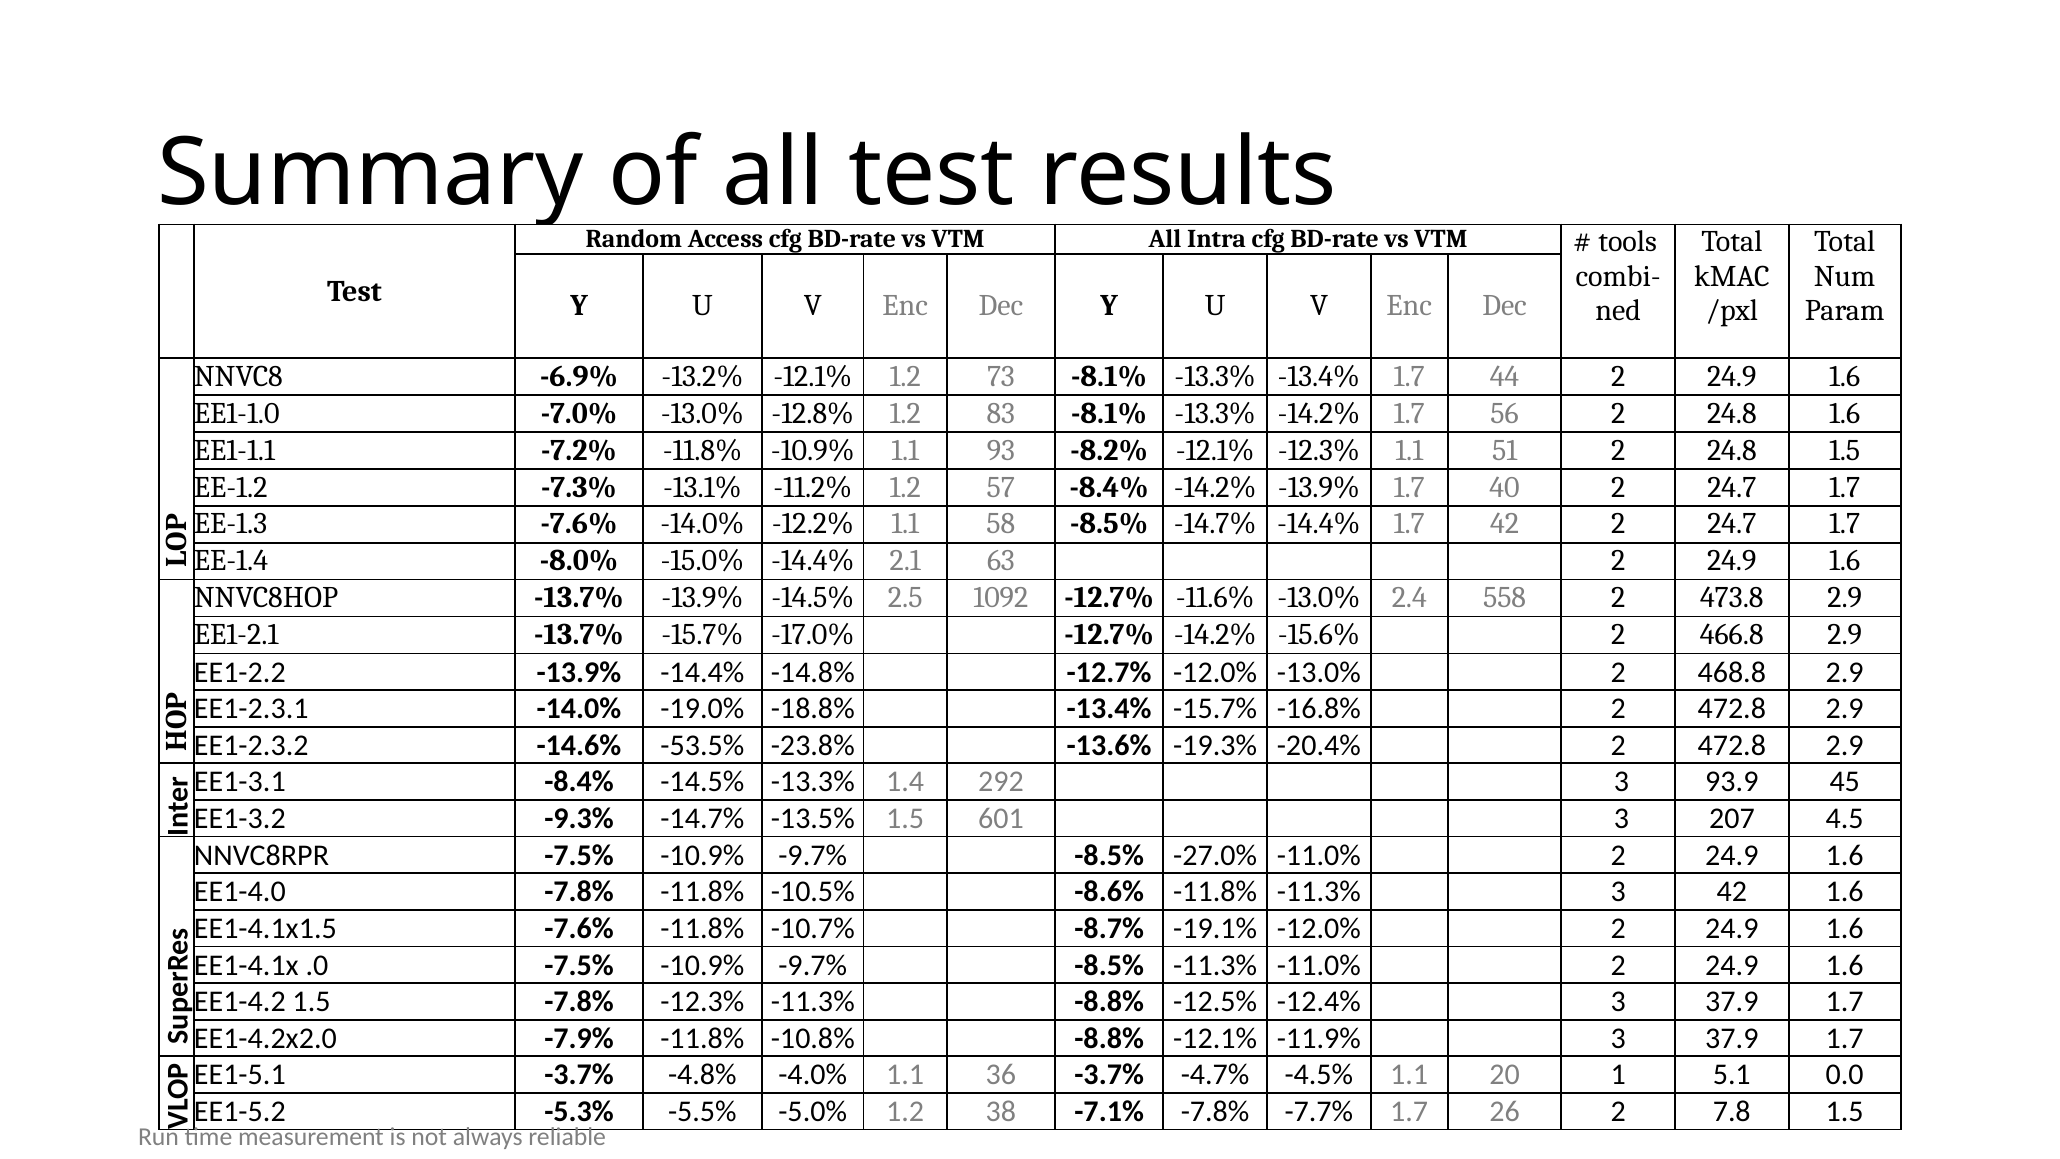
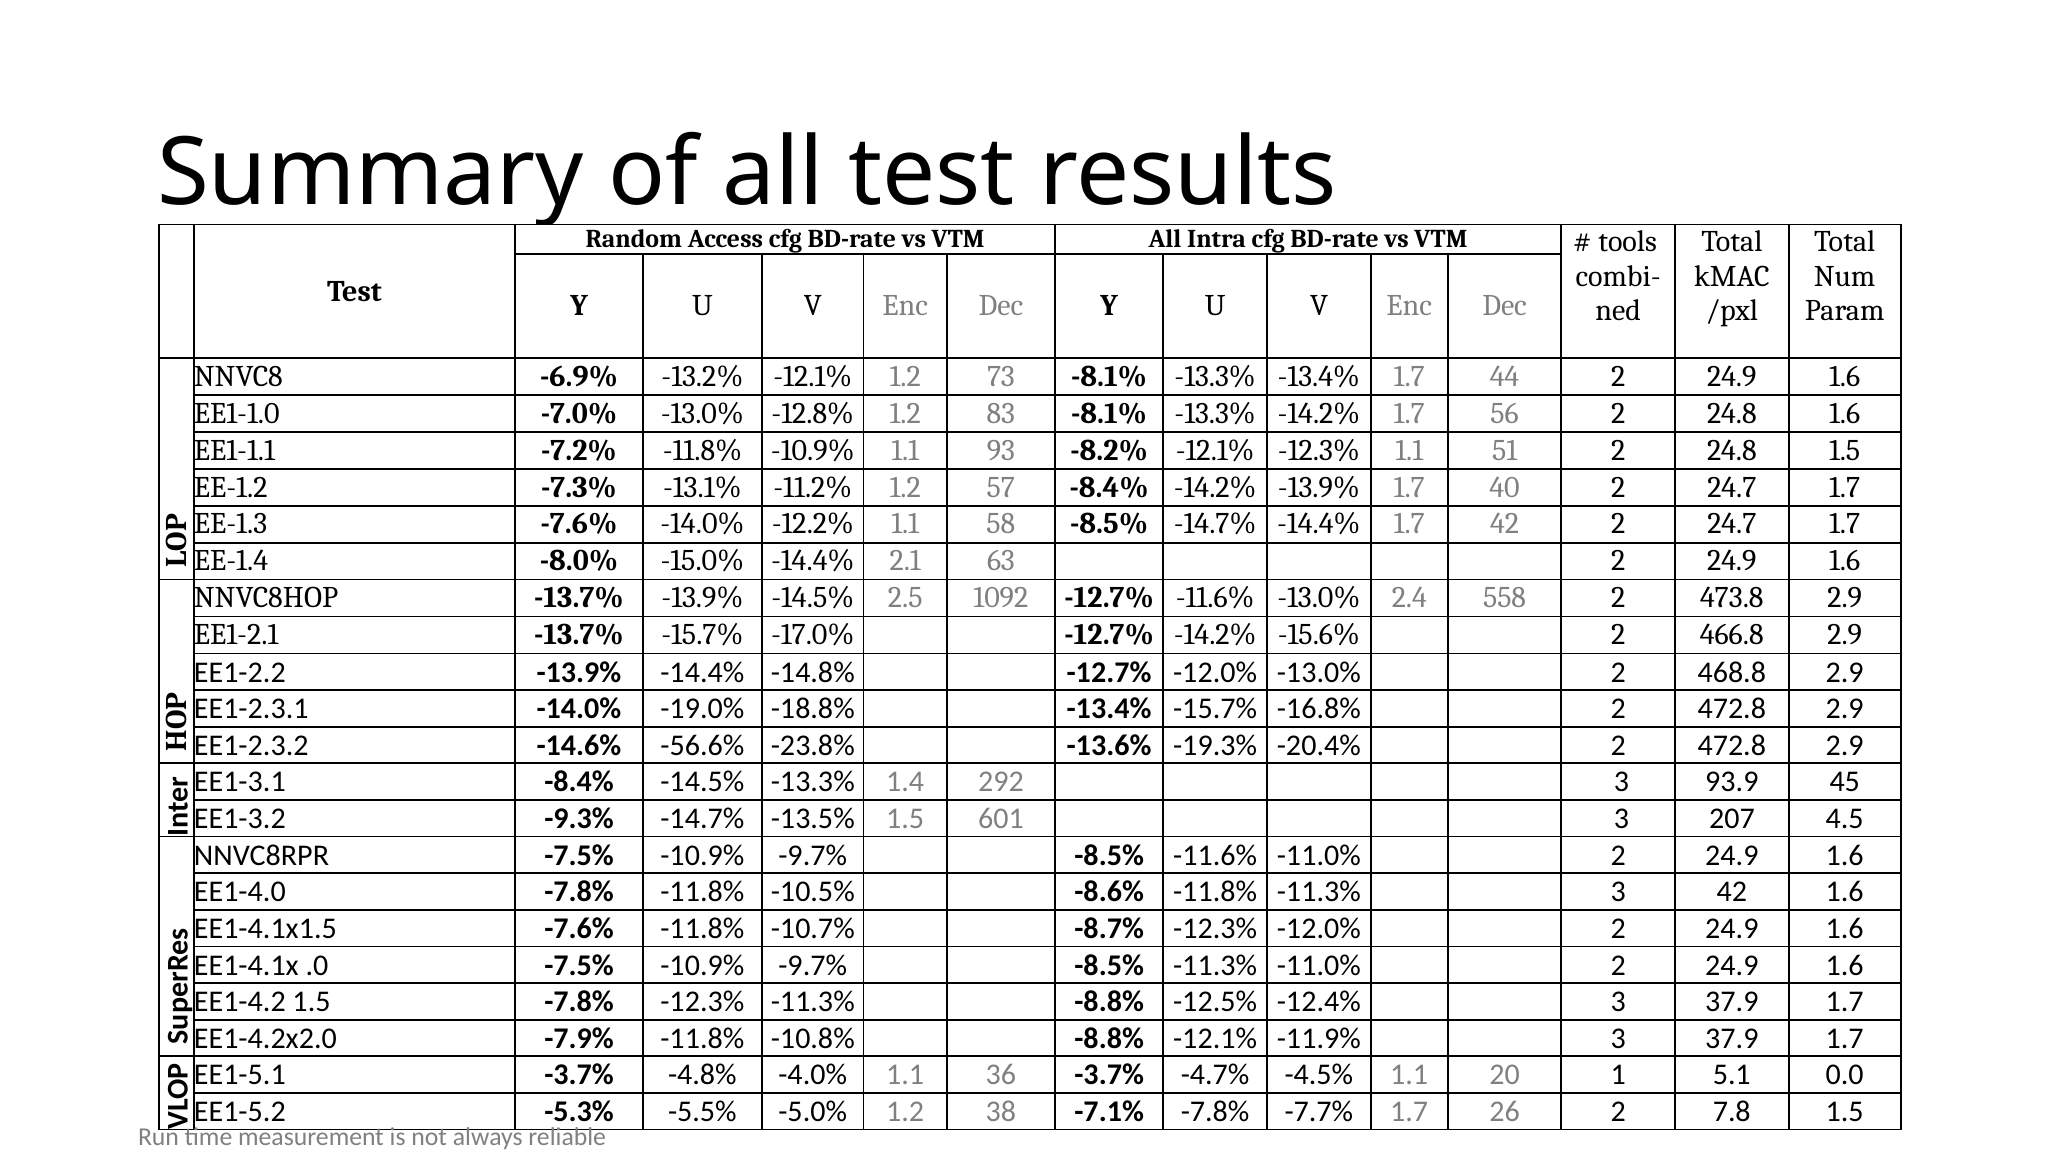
-53.5%: -53.5% -> -56.6%
-8.5% -27.0%: -27.0% -> -11.6%
-8.7% -19.1%: -19.1% -> -12.3%
